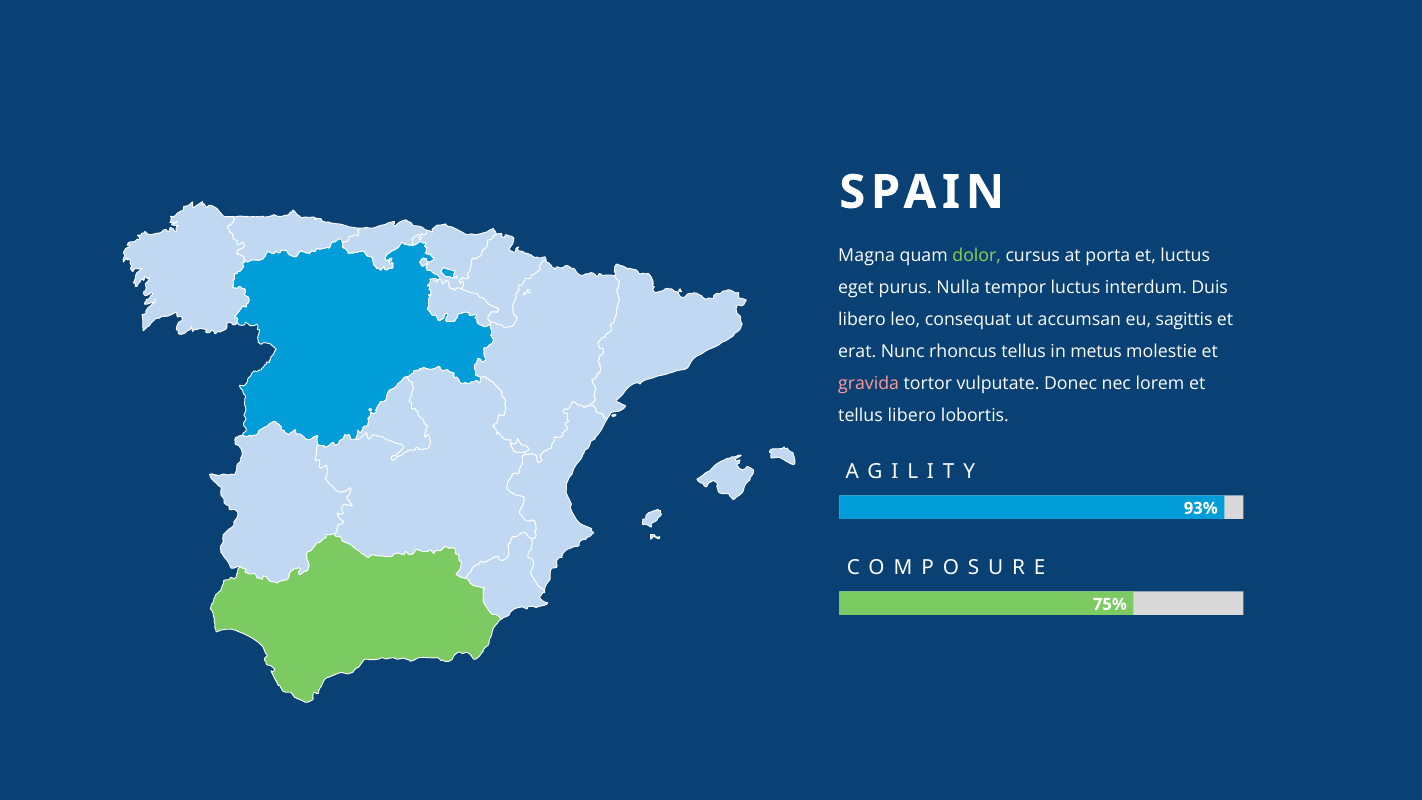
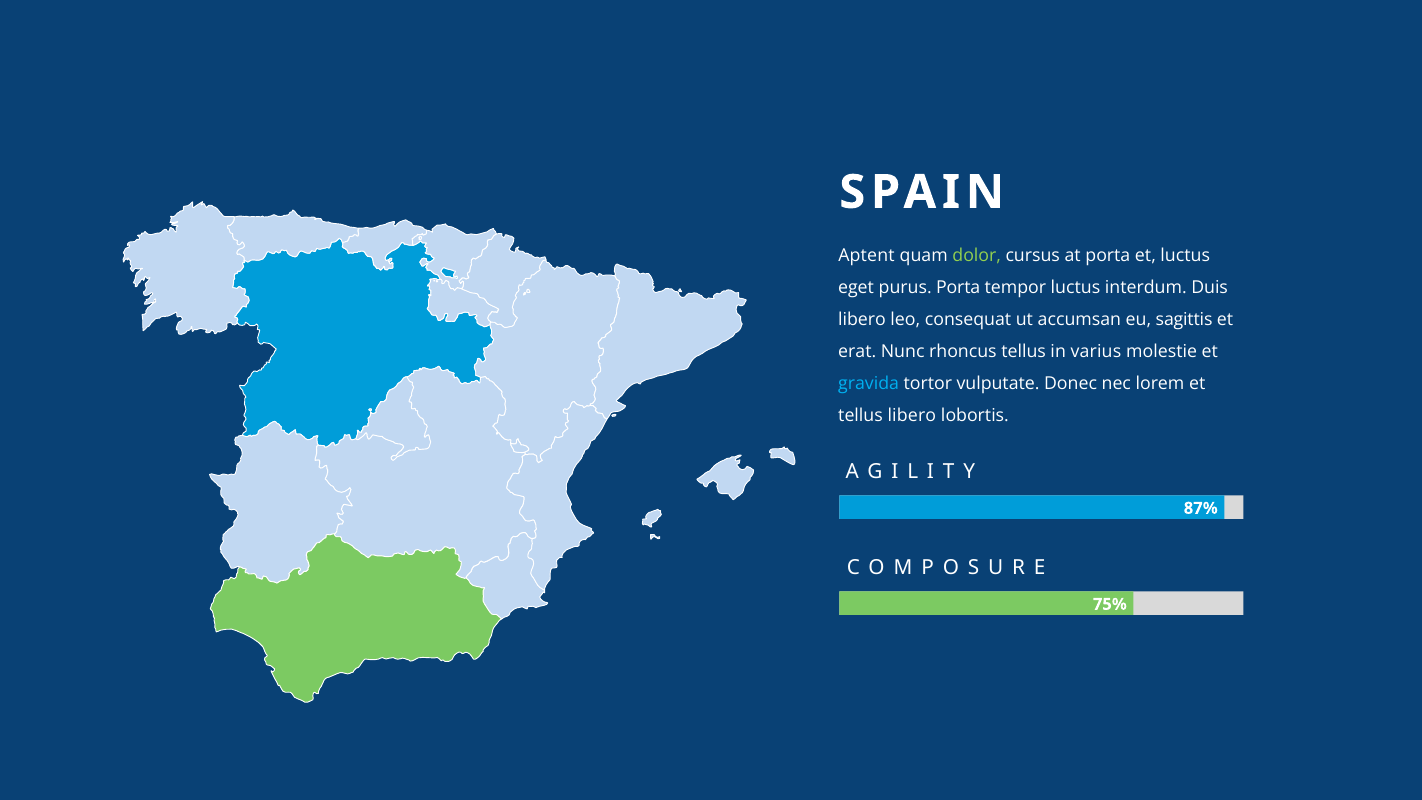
Magna: Magna -> Aptent
purus Nulla: Nulla -> Porta
metus: metus -> varius
gravida colour: pink -> light blue
93%: 93% -> 87%
